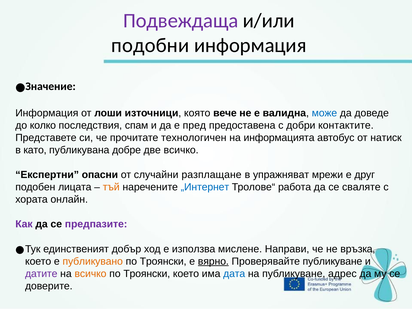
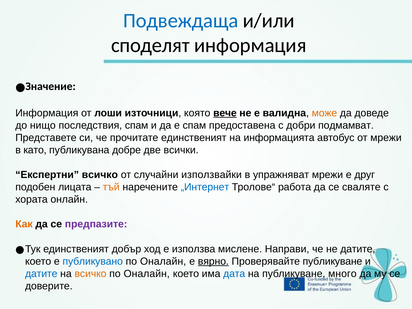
Подвеждаща colour: purple -> blue
подобни: подобни -> споделят
вече underline: none -> present
може colour: blue -> orange
колко: колко -> нищо
е пред: пред -> спам
контактите: контактите -> подмамват
прочитате технологичен: технологичен -> единственият
от натиск: натиск -> мрежи
две всичко: всичко -> всички
Експертни опасни: опасни -> всичко
разплащане: разплащане -> използвайки
Как colour: purple -> orange
не връзка: връзка -> датите
публикувано colour: orange -> blue
Троянски at (163, 261): Троянски -> Оналайн
датите at (41, 274) colour: purple -> blue
Троянски at (147, 274): Троянски -> Оналайн
адрес: адрес -> много
